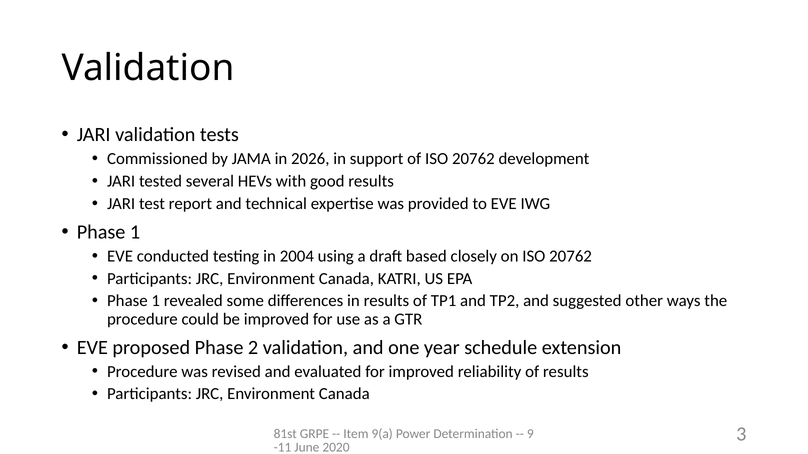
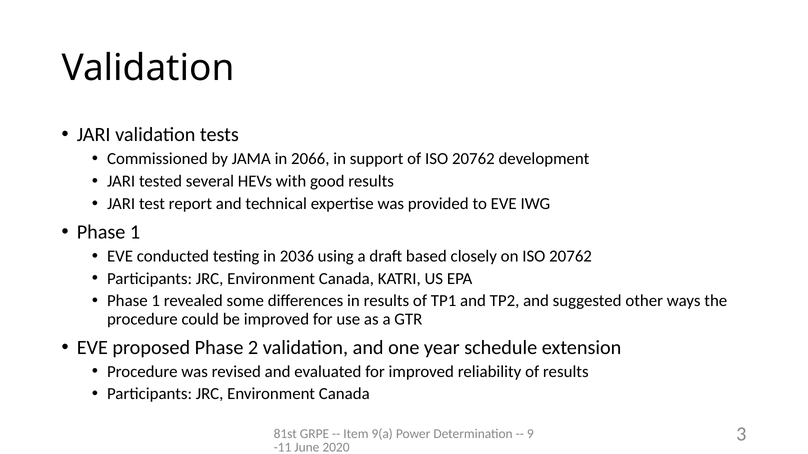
2026: 2026 -> 2066
2004: 2004 -> 2036
